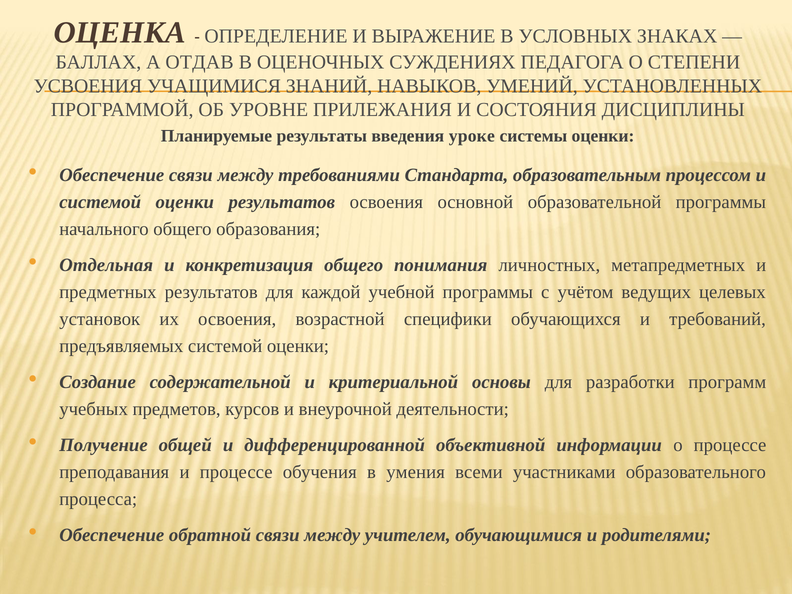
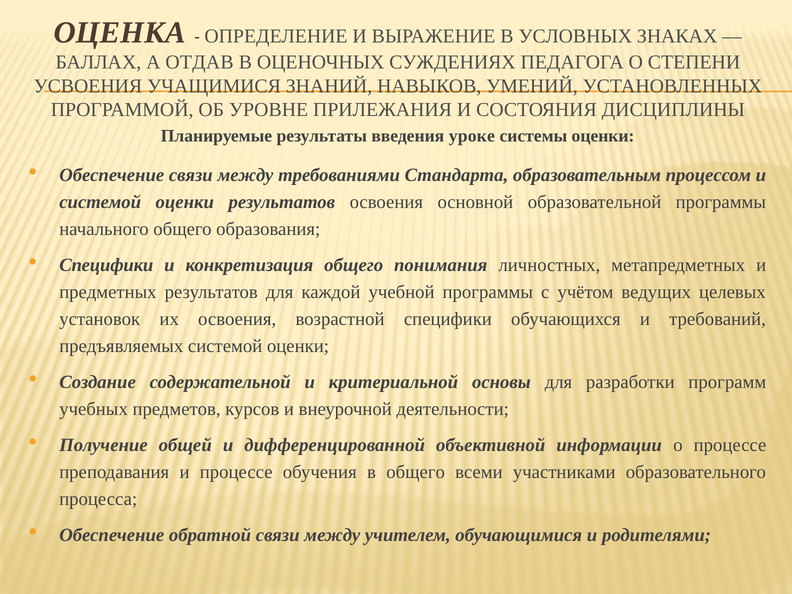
Отдельная at (106, 265): Отдельная -> Специфики
в умения: умения -> общего
